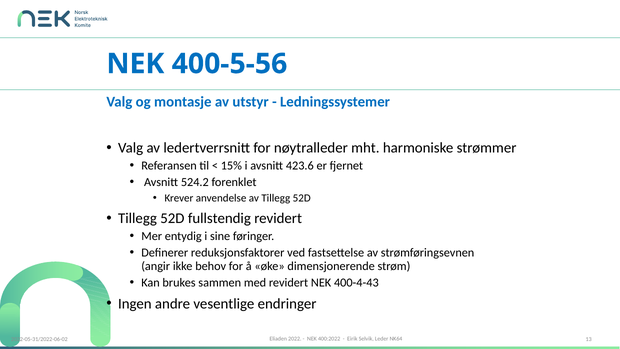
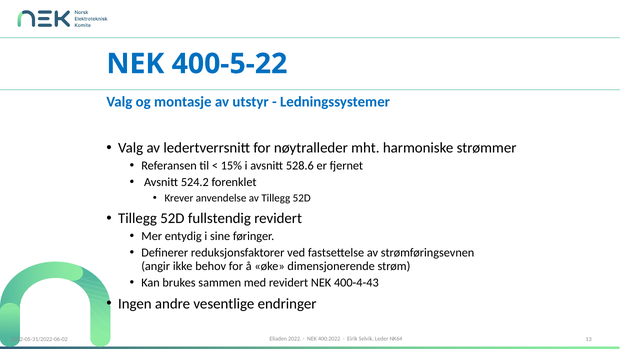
400-5-56: 400-5-56 -> 400-5-22
423.6: 423.6 -> 528.6
